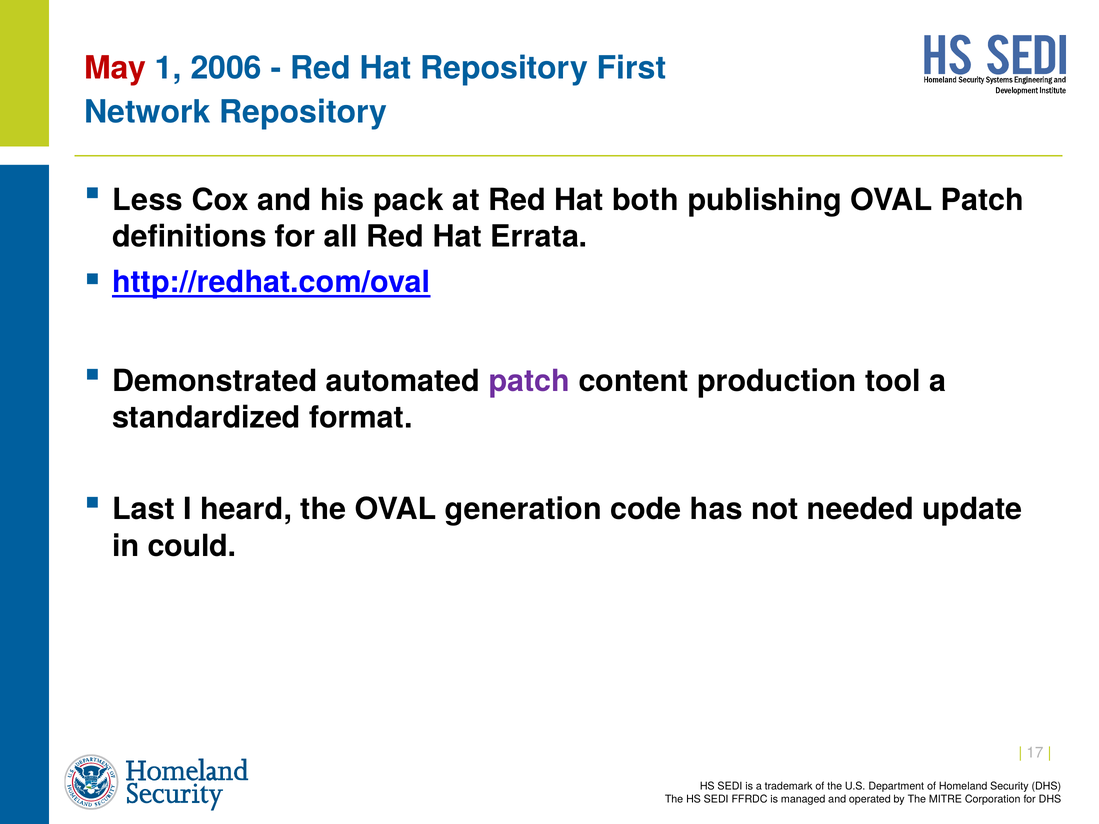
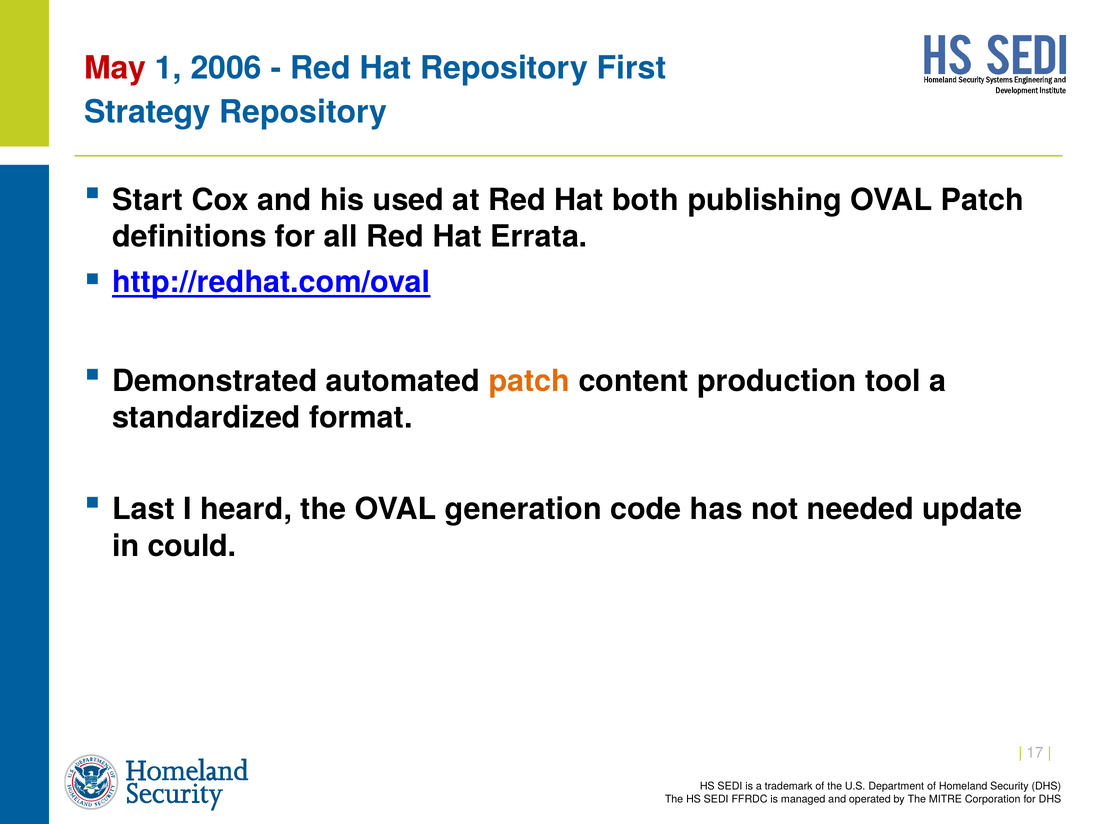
Network: Network -> Strategy
Less: Less -> Start
pack: pack -> used
patch at (529, 381) colour: purple -> orange
